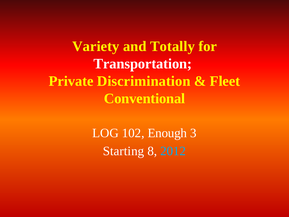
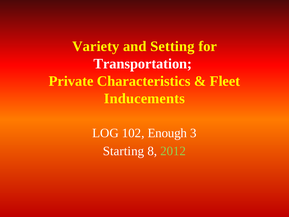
Totally: Totally -> Setting
Discrimination: Discrimination -> Characteristics
Conventional: Conventional -> Inducements
2012 colour: light blue -> light green
